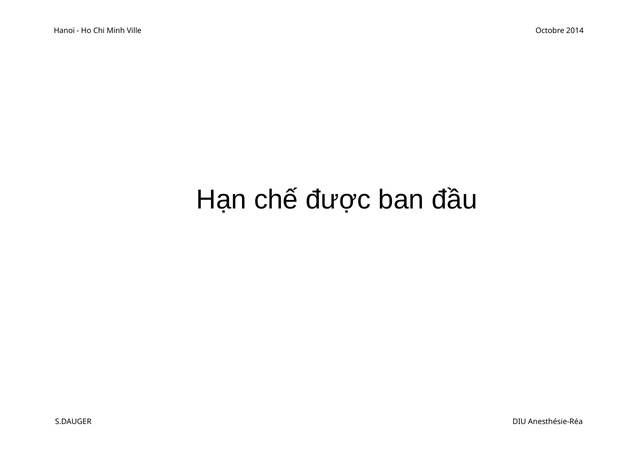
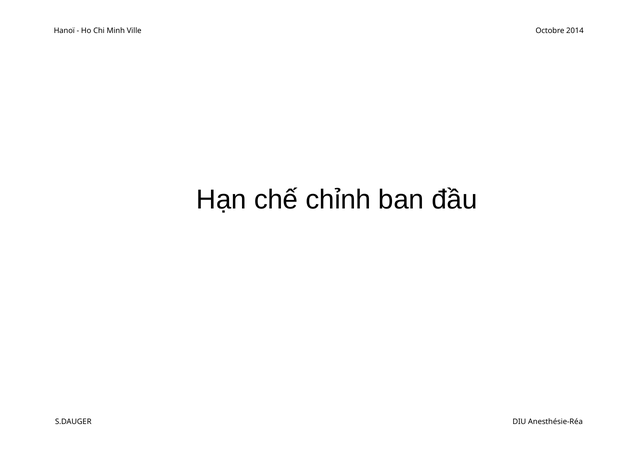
được: được -> chỉnh
